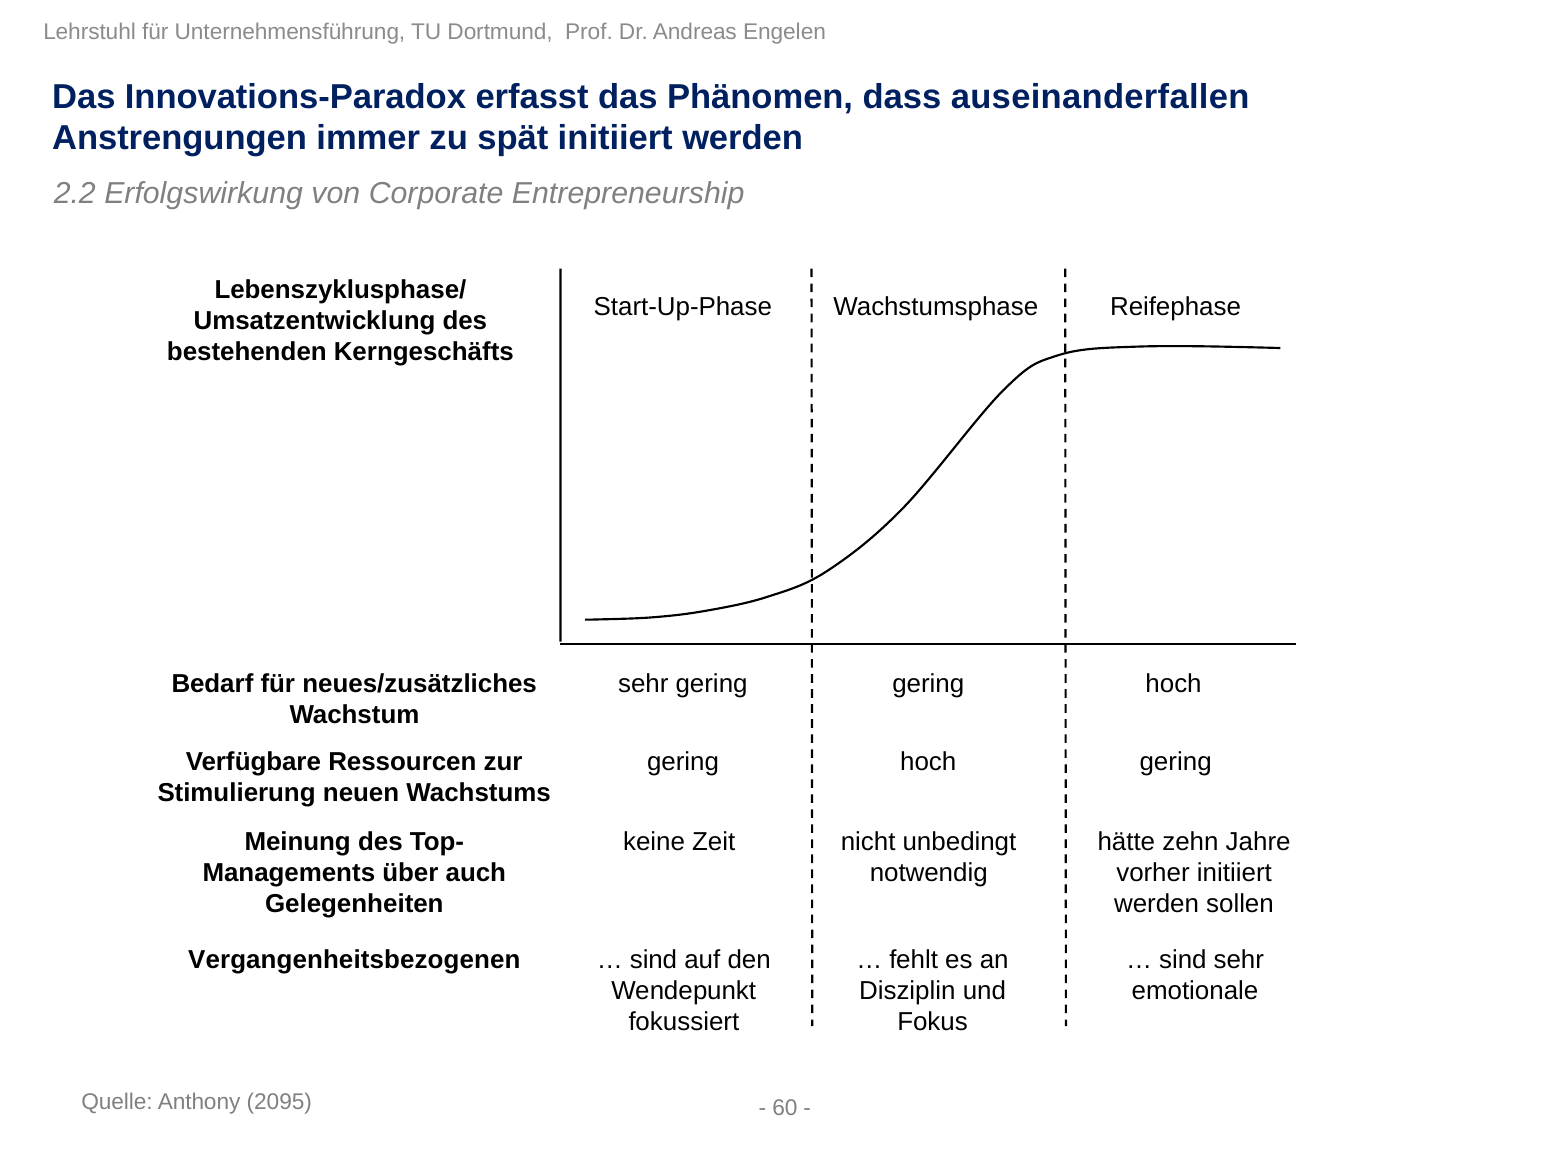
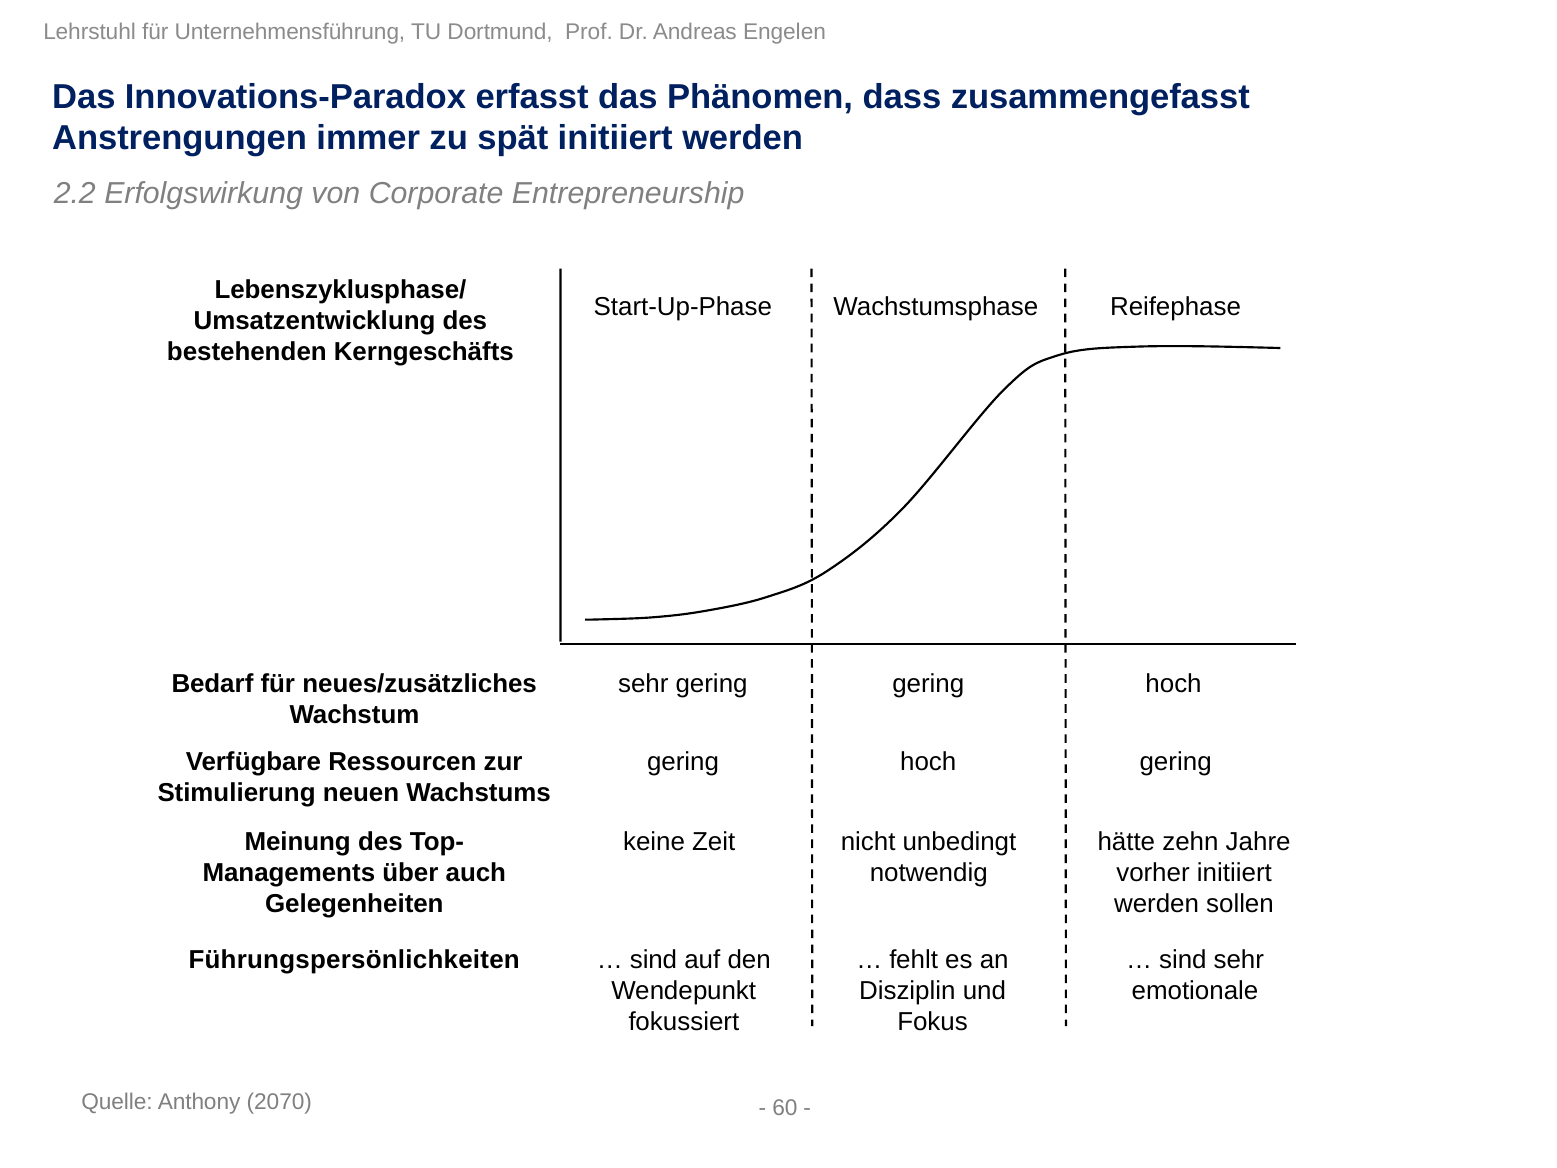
auseinanderfallen: auseinanderfallen -> zusammengefasst
Vergangenheitsbezogenen: Vergangenheitsbezogenen -> Führungspersönlichkeiten
2095: 2095 -> 2070
